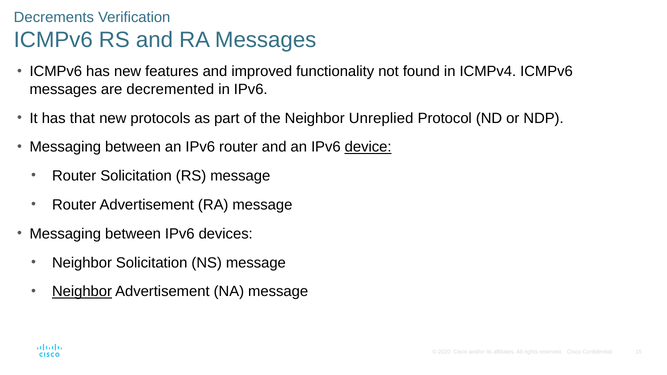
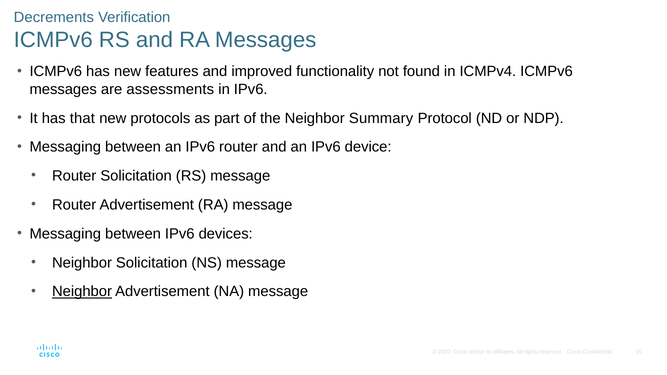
decremented: decremented -> assessments
Unreplied: Unreplied -> Summary
device underline: present -> none
